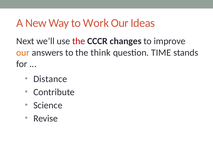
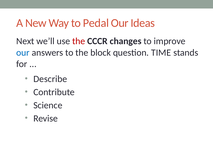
Work: Work -> Pedal
our at (23, 52) colour: orange -> blue
think: think -> block
Distance: Distance -> Describe
